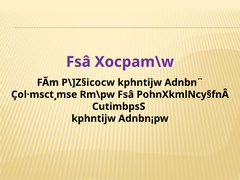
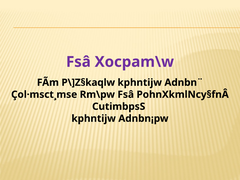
P\]Z§icocw: P\]Z§icocw -> P\]Z§kaqlw
